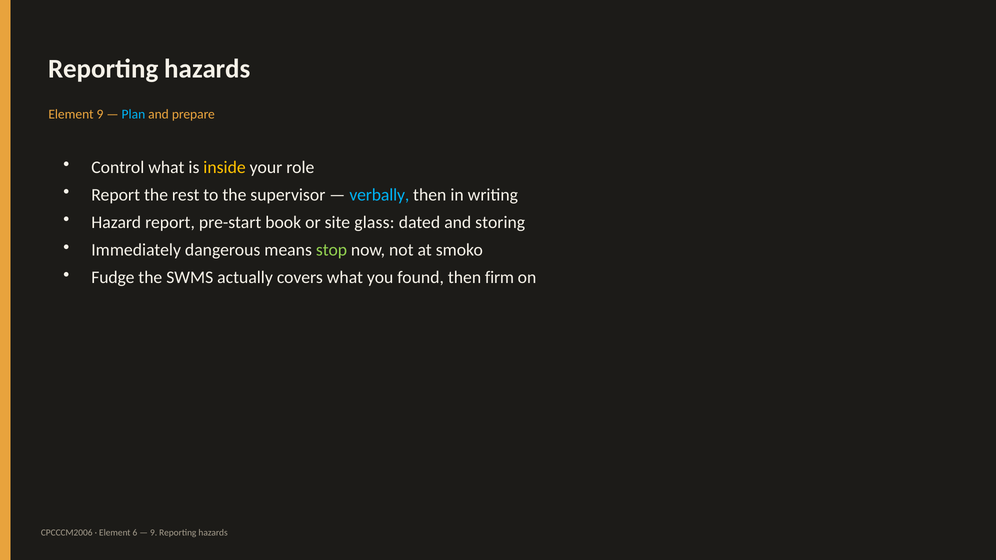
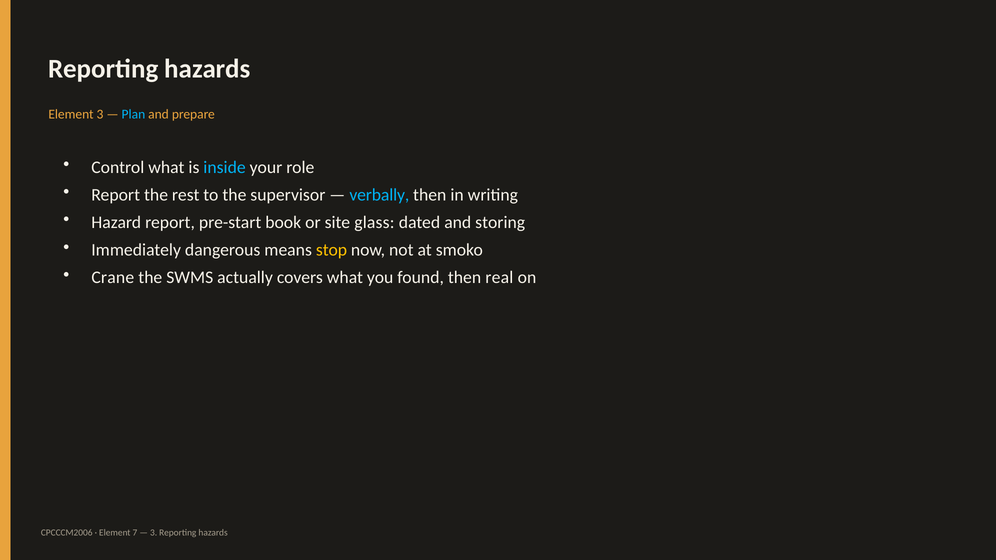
Element 9: 9 -> 3
inside colour: yellow -> light blue
stop colour: light green -> yellow
Fudge: Fudge -> Crane
firm: firm -> real
6: 6 -> 7
9 at (154, 533): 9 -> 3
